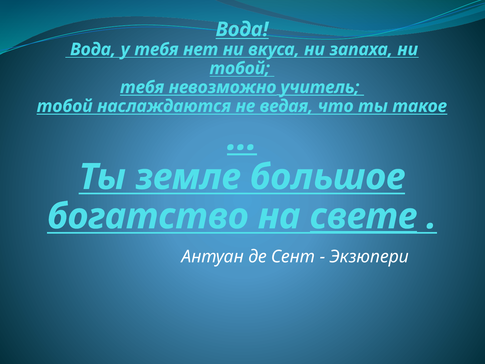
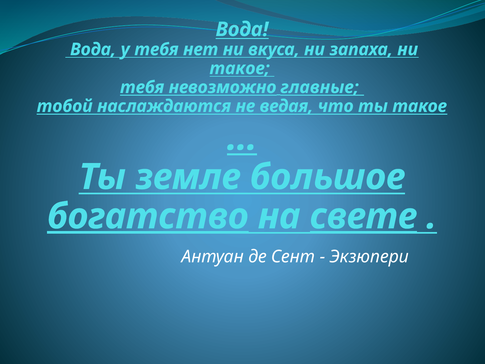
тобой at (240, 68): тобой -> такое
учитель: учитель -> главные
богатство underline: none -> present
